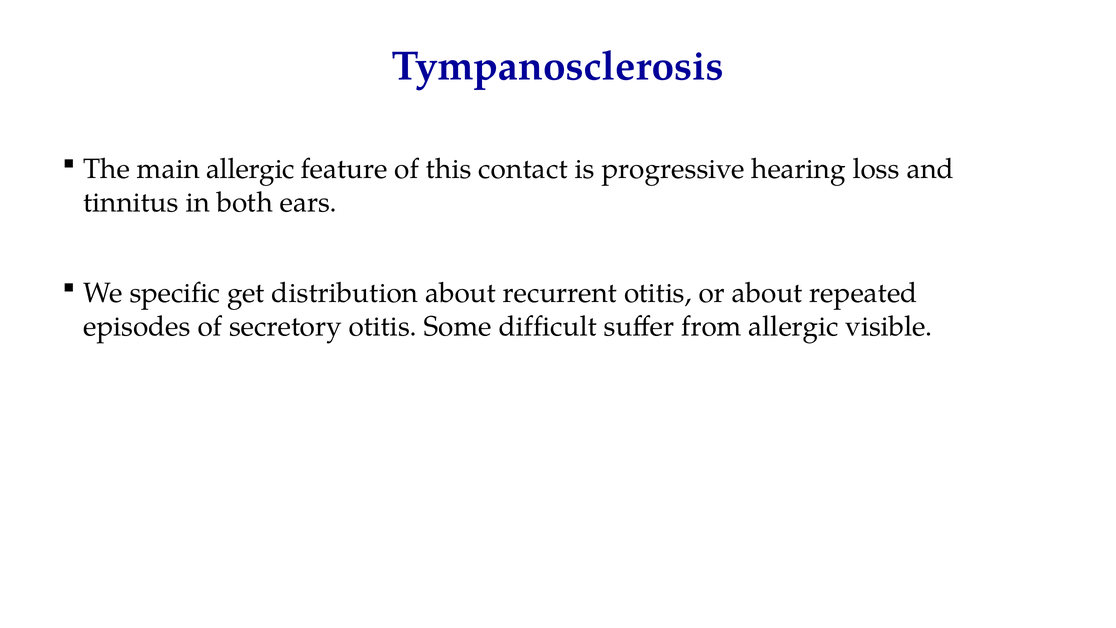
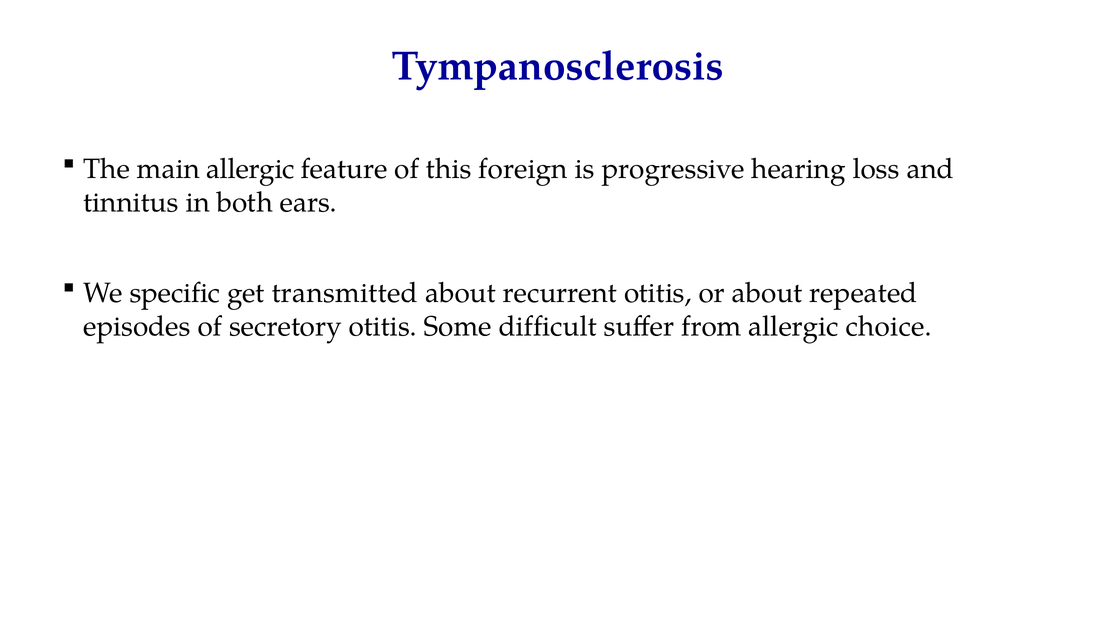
contact: contact -> foreign
distribution: distribution -> transmitted
visible: visible -> choice
